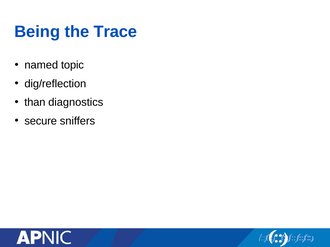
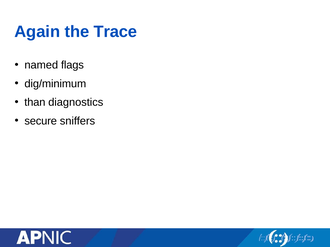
Being: Being -> Again
topic: topic -> flags
dig/reflection: dig/reflection -> dig/minimum
